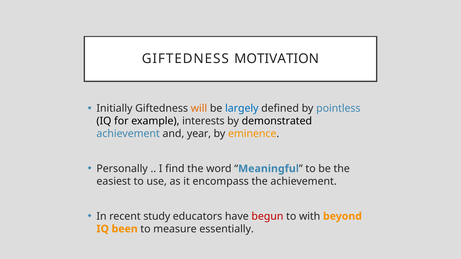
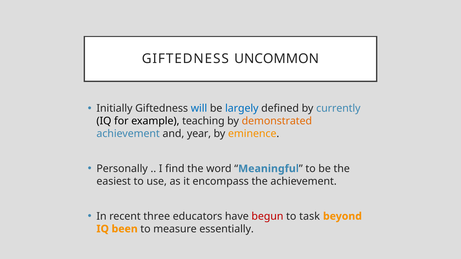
MOTIVATION: MOTIVATION -> UNCOMMON
will colour: orange -> blue
pointless: pointless -> currently
interests: interests -> teaching
demonstrated colour: black -> orange
study: study -> three
with: with -> task
